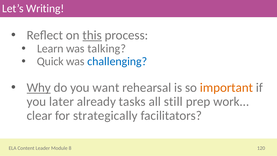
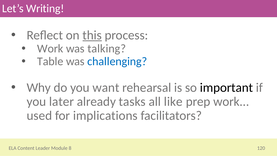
Learn: Learn -> Work
Quick: Quick -> Table
Why underline: present -> none
important colour: orange -> black
still: still -> like
clear: clear -> used
strategically: strategically -> implications
